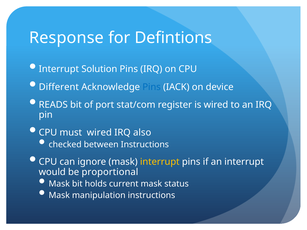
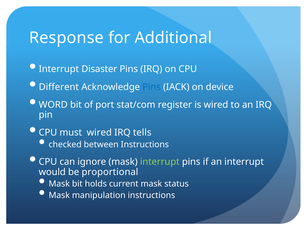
Defintions: Defintions -> Additional
Solution: Solution -> Disaster
READS: READS -> WORD
also: also -> tells
interrupt at (160, 162) colour: yellow -> light green
